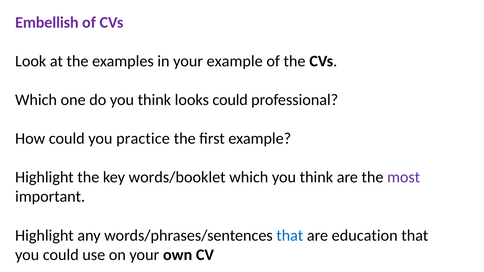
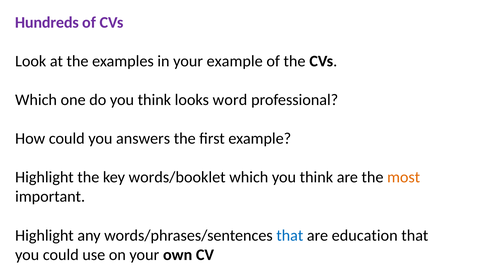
Embellish: Embellish -> Hundreds
looks could: could -> word
practice: practice -> answers
most colour: purple -> orange
